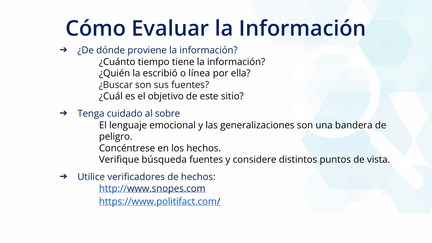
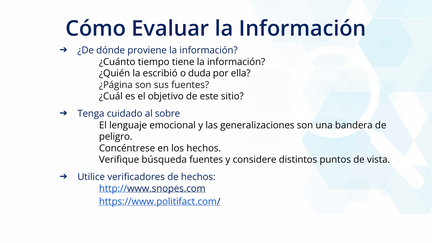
línea: línea -> duda
¿Buscar: ¿Buscar -> ¿Página
